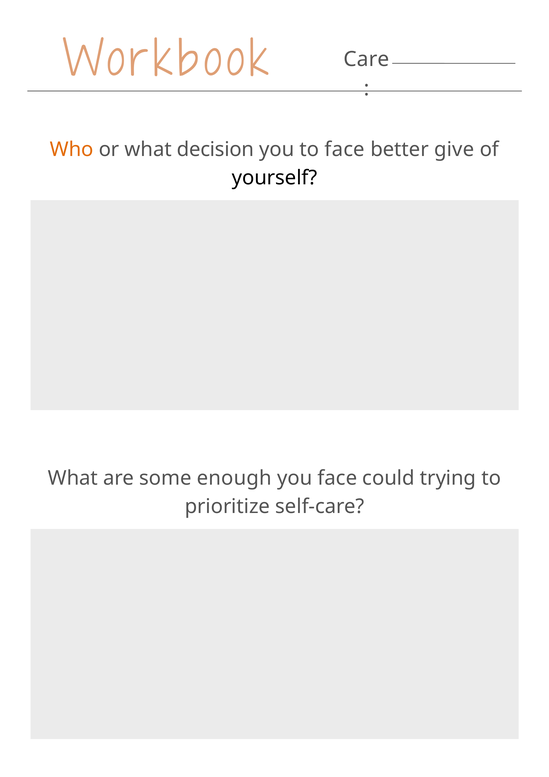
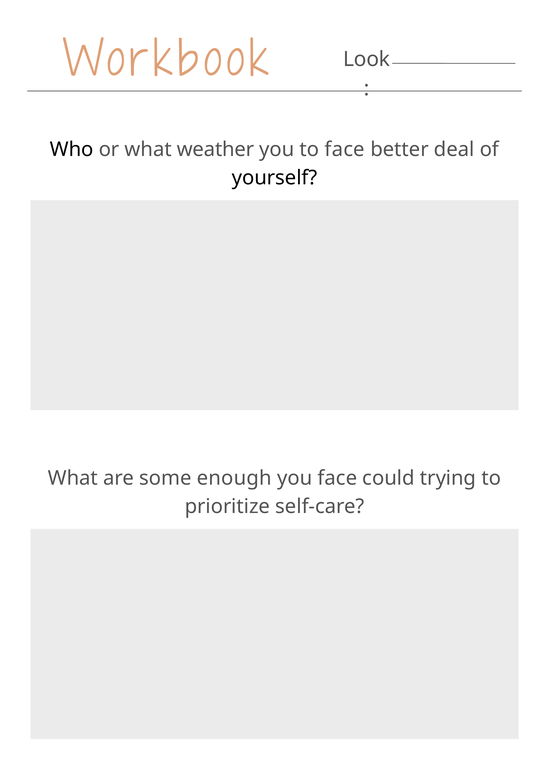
Care: Care -> Look
Who colour: orange -> black
decision: decision -> weather
give: give -> deal
